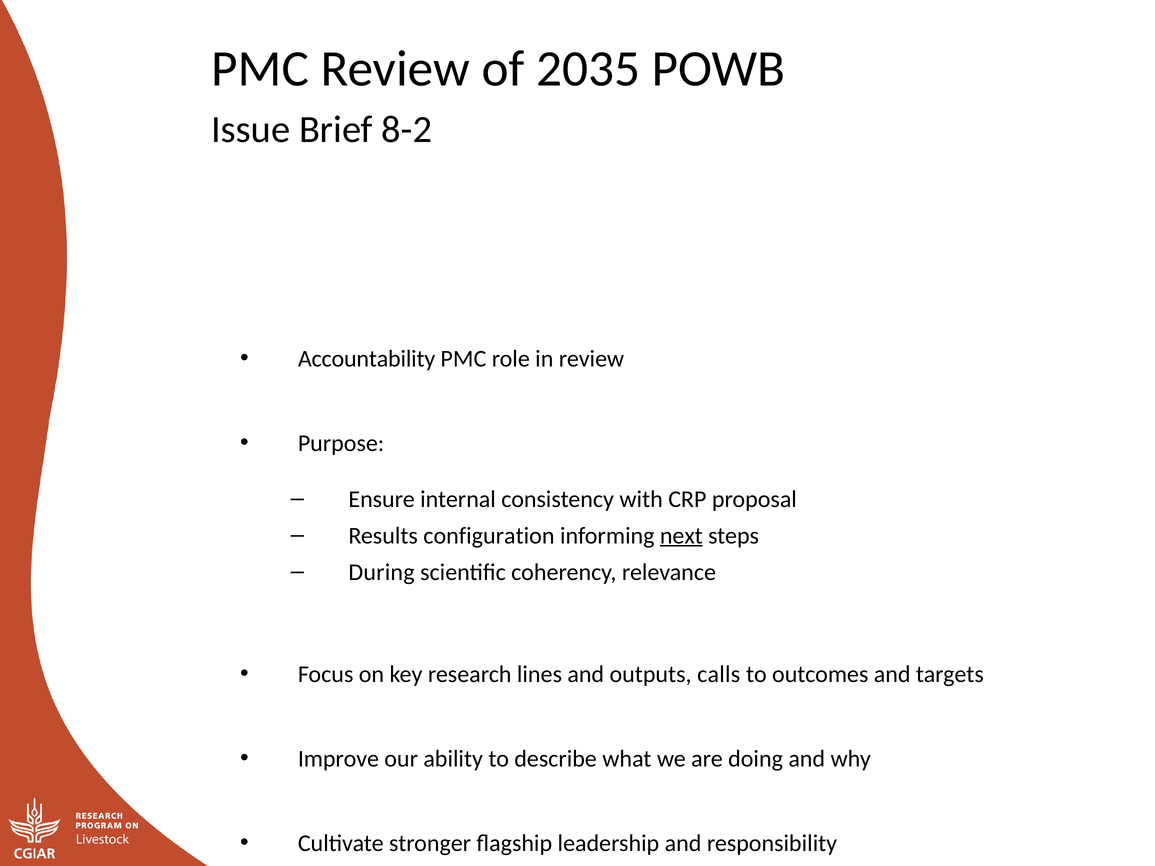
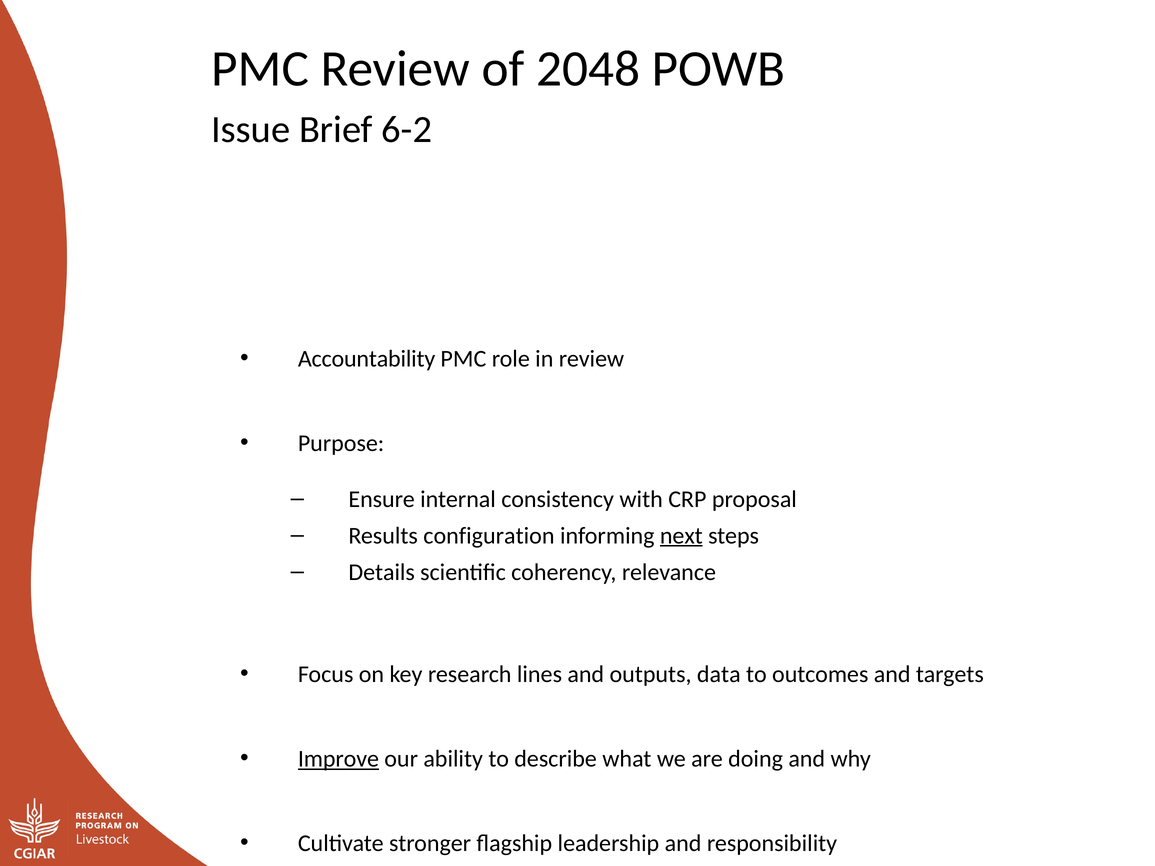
2035: 2035 -> 2048
8-2: 8-2 -> 6-2
During: During -> Details
calls: calls -> data
Improve underline: none -> present
